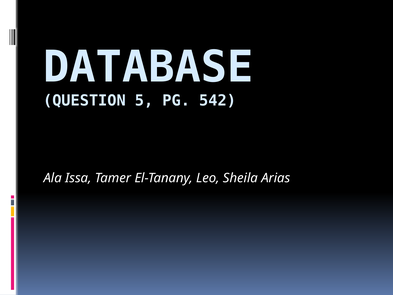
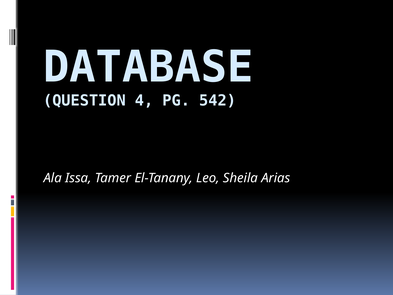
5: 5 -> 4
